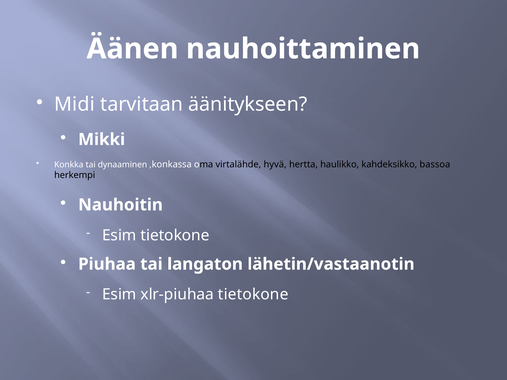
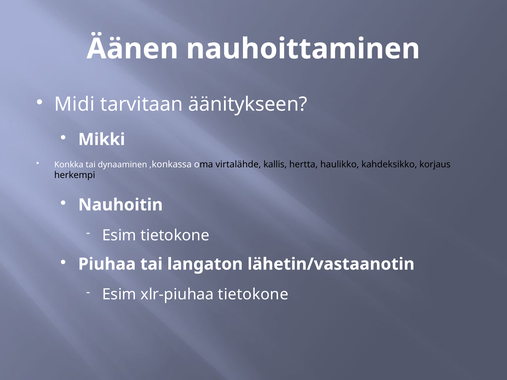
hyvä: hyvä -> kallis
bassoa: bassoa -> korjaus
